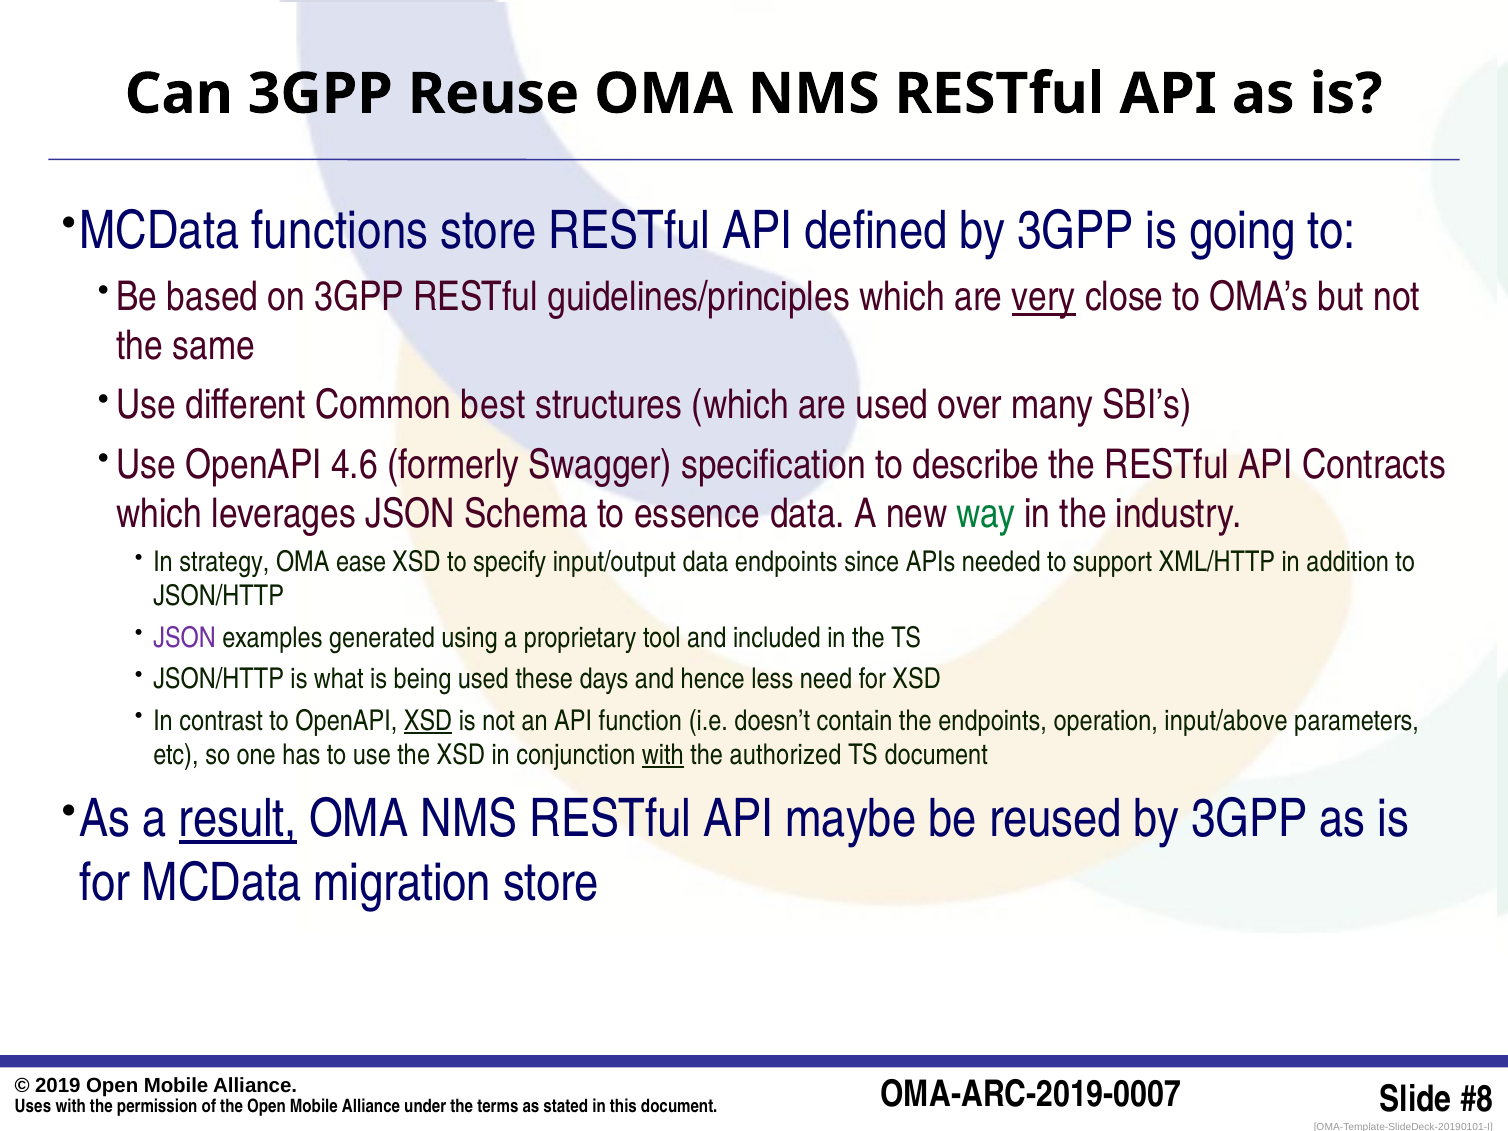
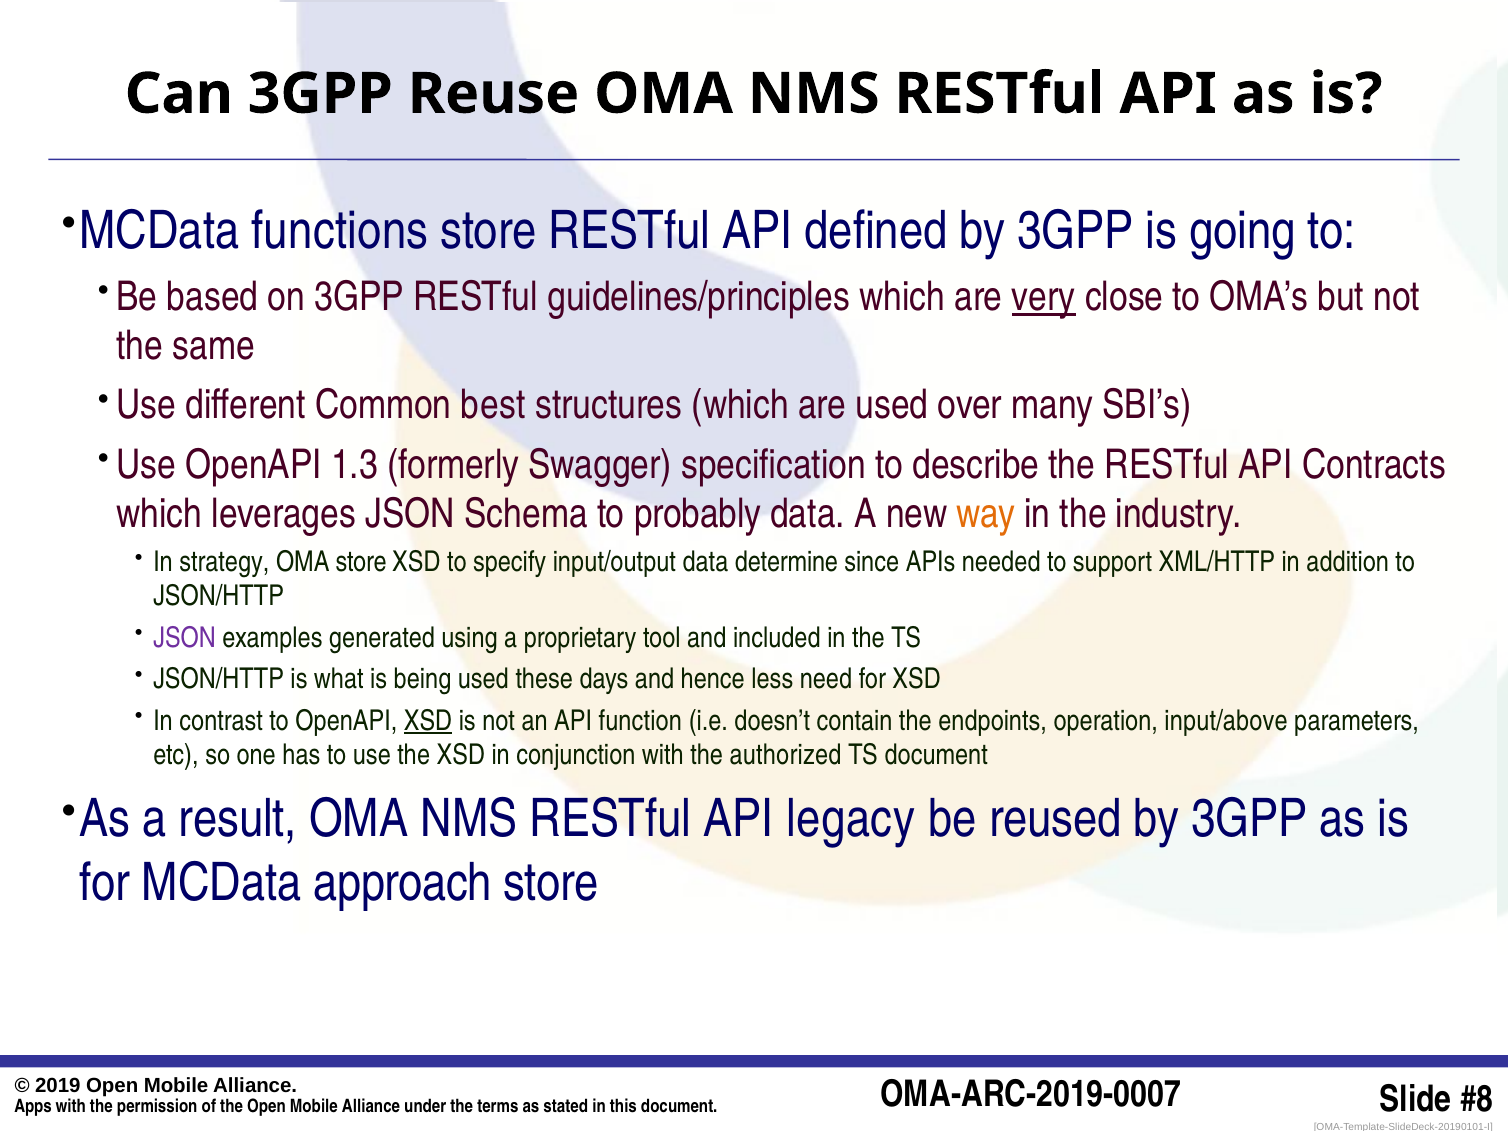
4.6: 4.6 -> 1.3
essence: essence -> probably
way colour: green -> orange
OMA ease: ease -> store
data endpoints: endpoints -> determine
with at (663, 755) underline: present -> none
result underline: present -> none
maybe: maybe -> legacy
migration: migration -> approach
Uses: Uses -> Apps
